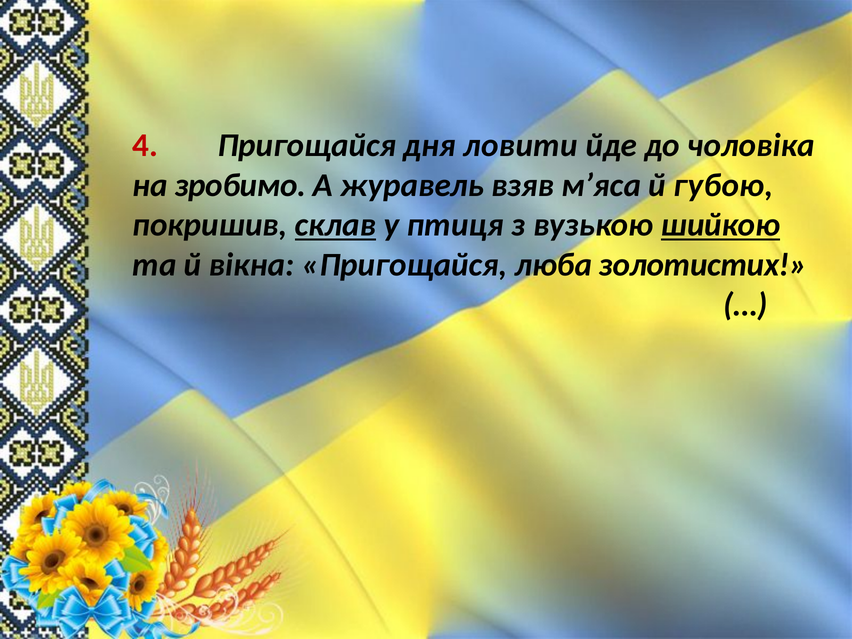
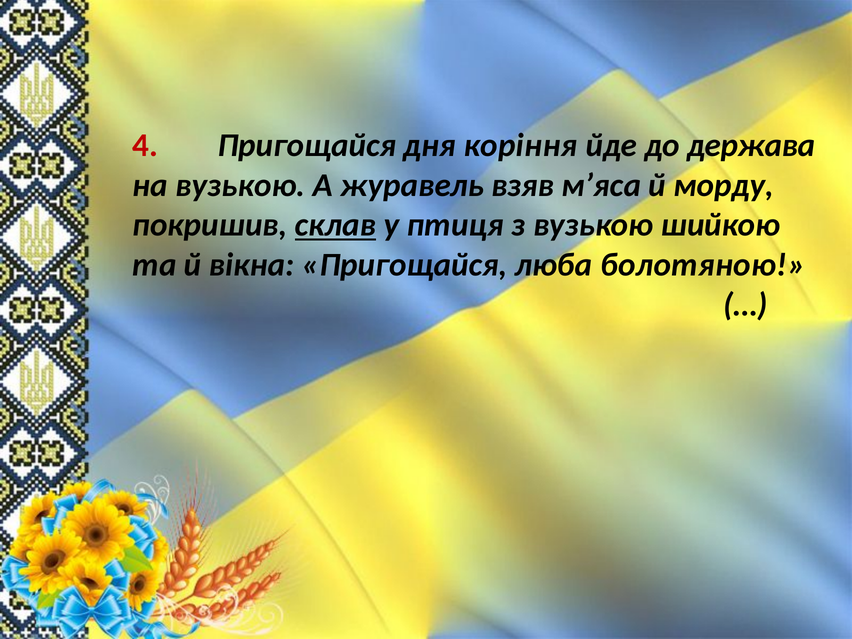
ловити: ловити -> коріння
чоловіка: чоловіка -> держава
на зробимо: зробимо -> вузькою
губою: губою -> морду
шийкою underline: present -> none
золотистих: золотистих -> болотяною
